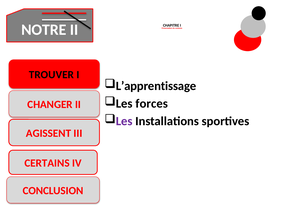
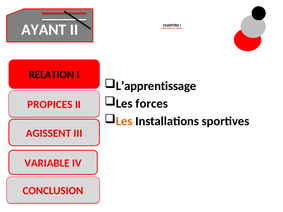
NOTRE: NOTRE -> AYANT
TROUVER: TROUVER -> RELATION
CHANGER: CHANGER -> PROPICES
Les at (124, 121) colour: purple -> orange
CERTAINS: CERTAINS -> VARIABLE
